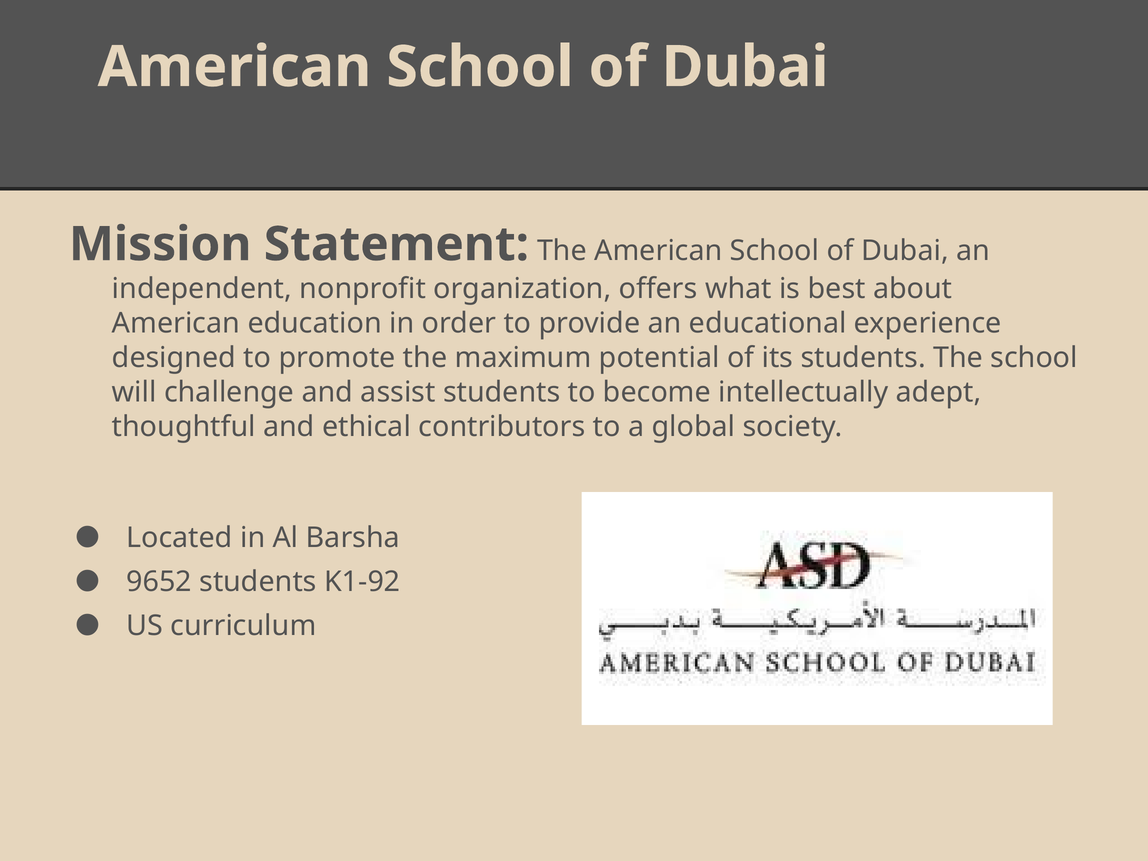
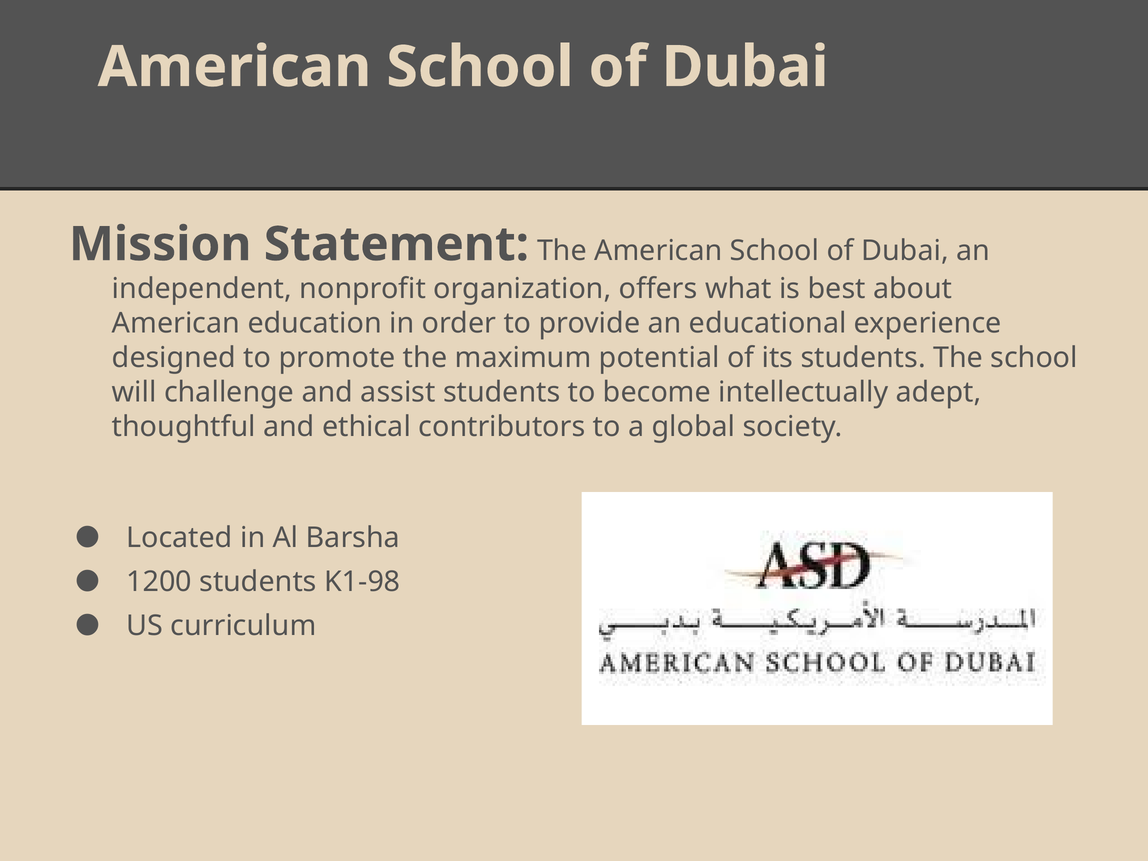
9652: 9652 -> 1200
K1-92: K1-92 -> K1-98
